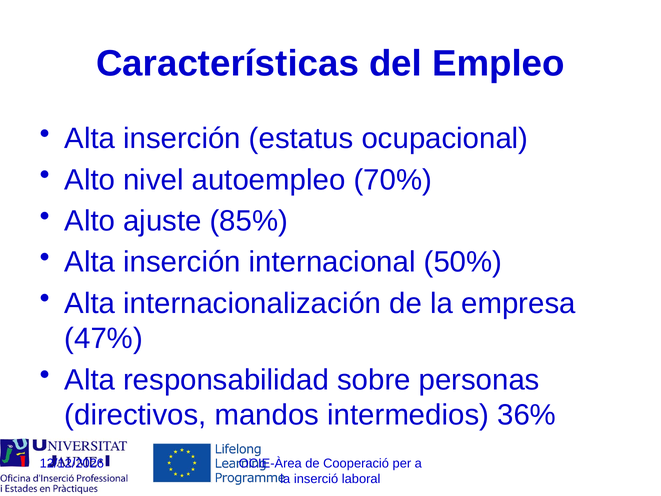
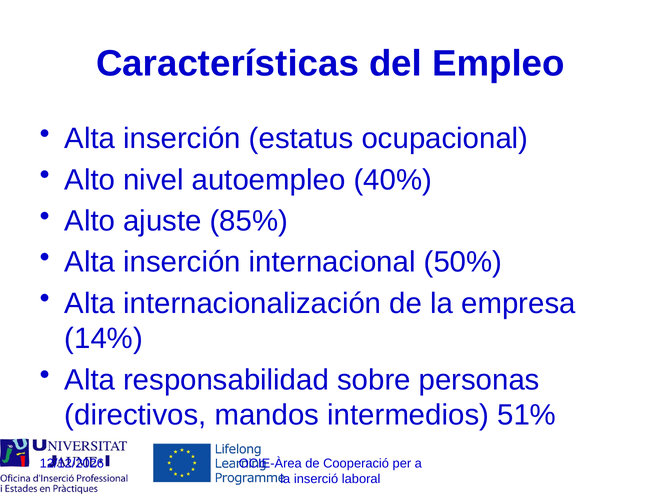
70%: 70% -> 40%
47%: 47% -> 14%
36%: 36% -> 51%
